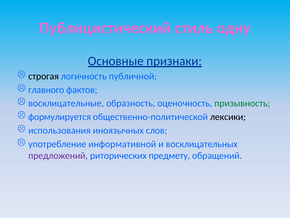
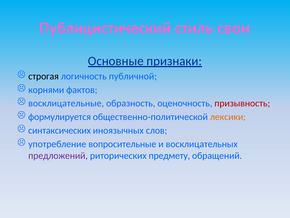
одну: одну -> свои
главного: главного -> корнями
призывность colour: green -> red
лексики colour: black -> orange
использования: использования -> синтаксических
информативной: информативной -> вопросительные
